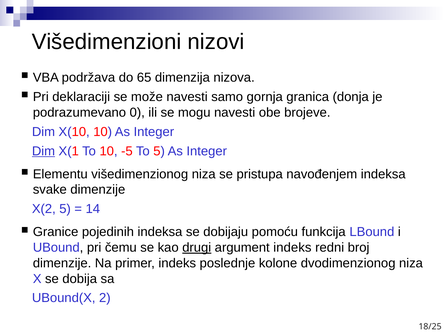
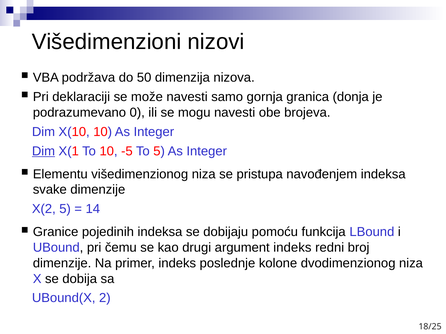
65: 65 -> 50
brojeve: brojeve -> brojeva
drugi underline: present -> none
